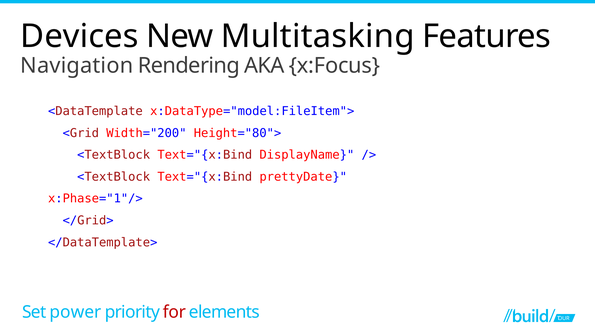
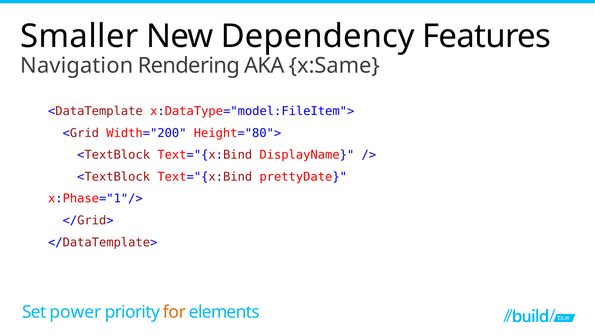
Devices: Devices -> Smaller
Multitasking: Multitasking -> Dependency
x:Focus: x:Focus -> x:Same
for colour: red -> orange
